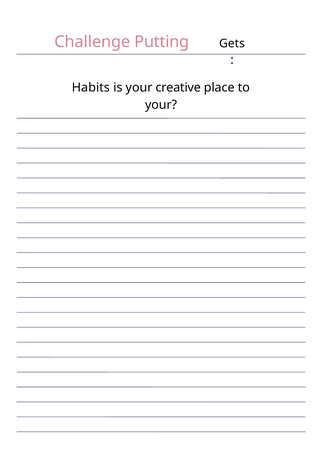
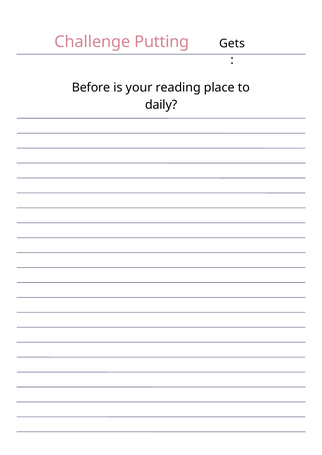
Habits: Habits -> Before
creative: creative -> reading
your at (161, 105): your -> daily
